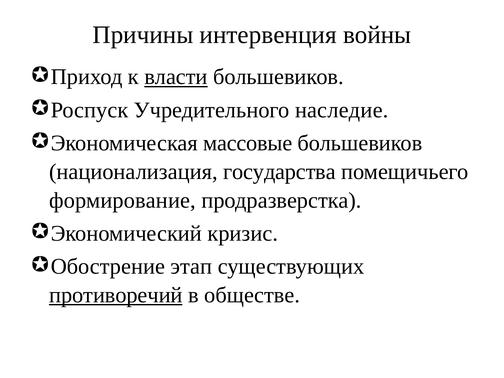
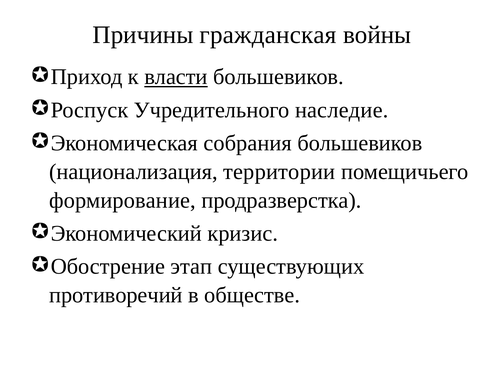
интервенция: интервенция -> гражданская
массовые: массовые -> собрания
государства: государства -> территории
противоречий underline: present -> none
